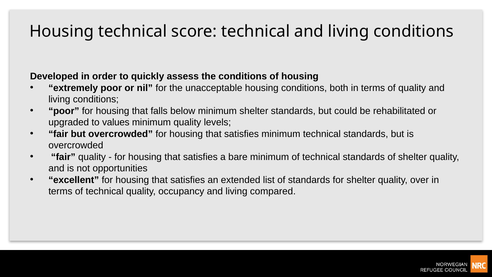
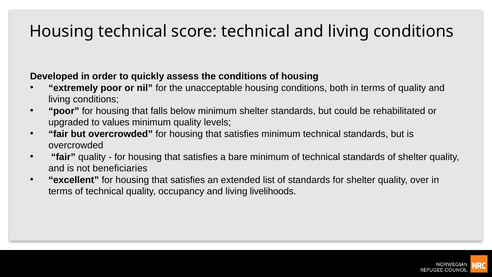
opportunities: opportunities -> beneficiaries
compared: compared -> livelihoods
